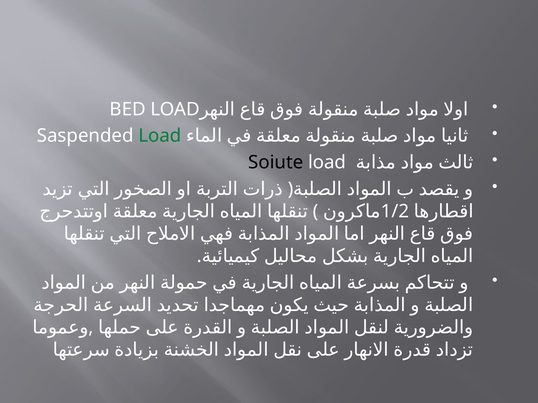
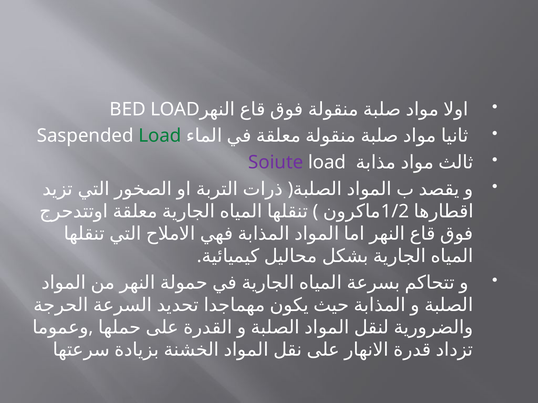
Soiute colour: black -> purple
